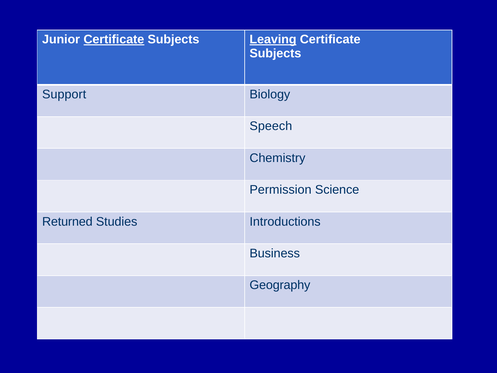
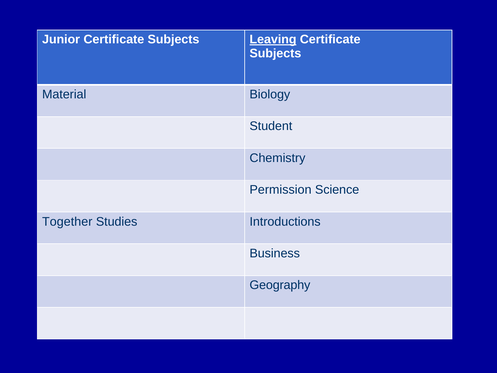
Certificate at (114, 39) underline: present -> none
Support: Support -> Material
Speech: Speech -> Student
Returned: Returned -> Together
